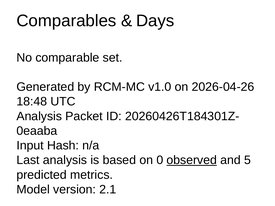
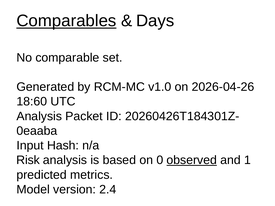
Comparables underline: none -> present
18:48: 18:48 -> 18:60
Last: Last -> Risk
5: 5 -> 1
2.1: 2.1 -> 2.4
